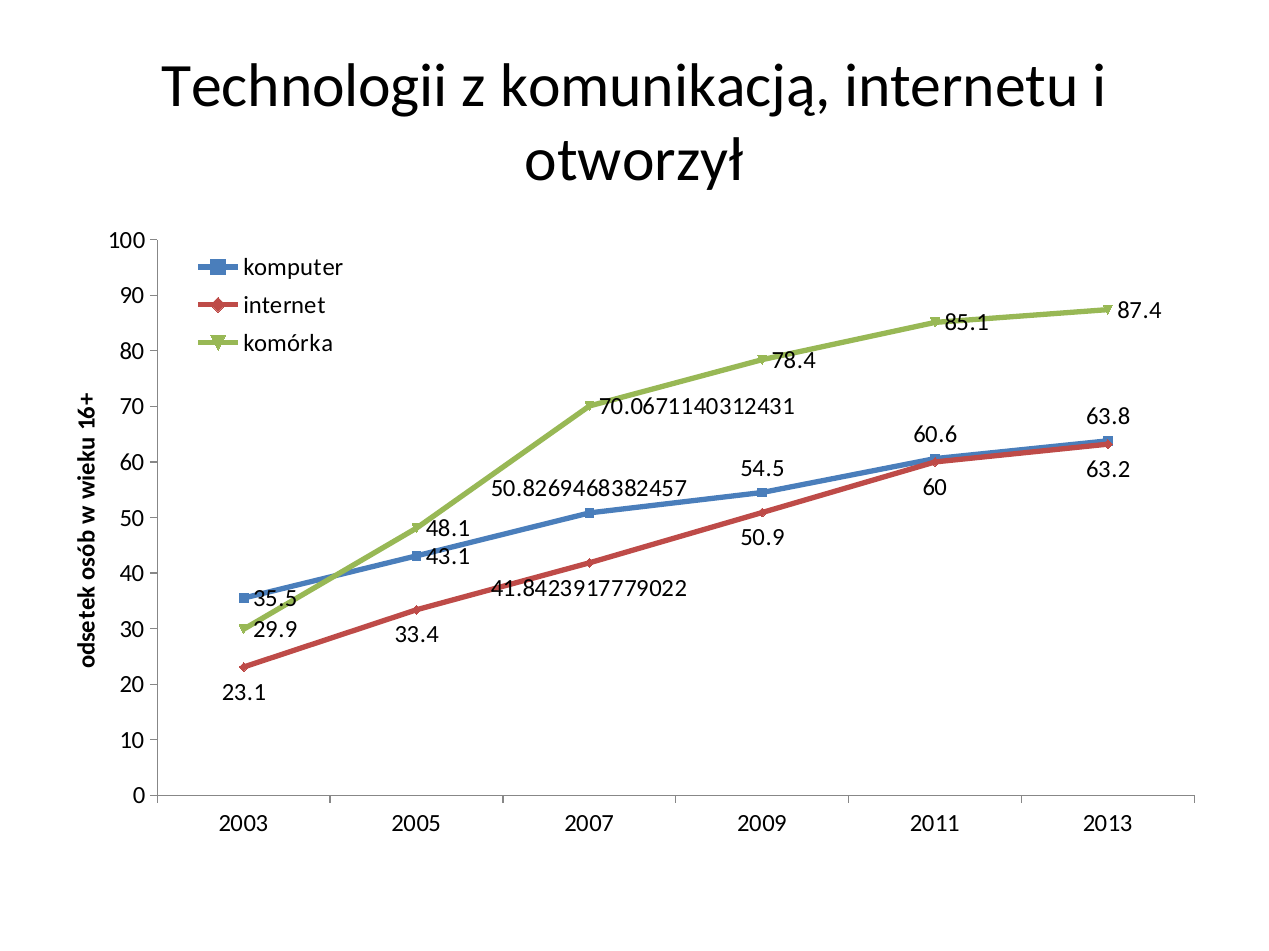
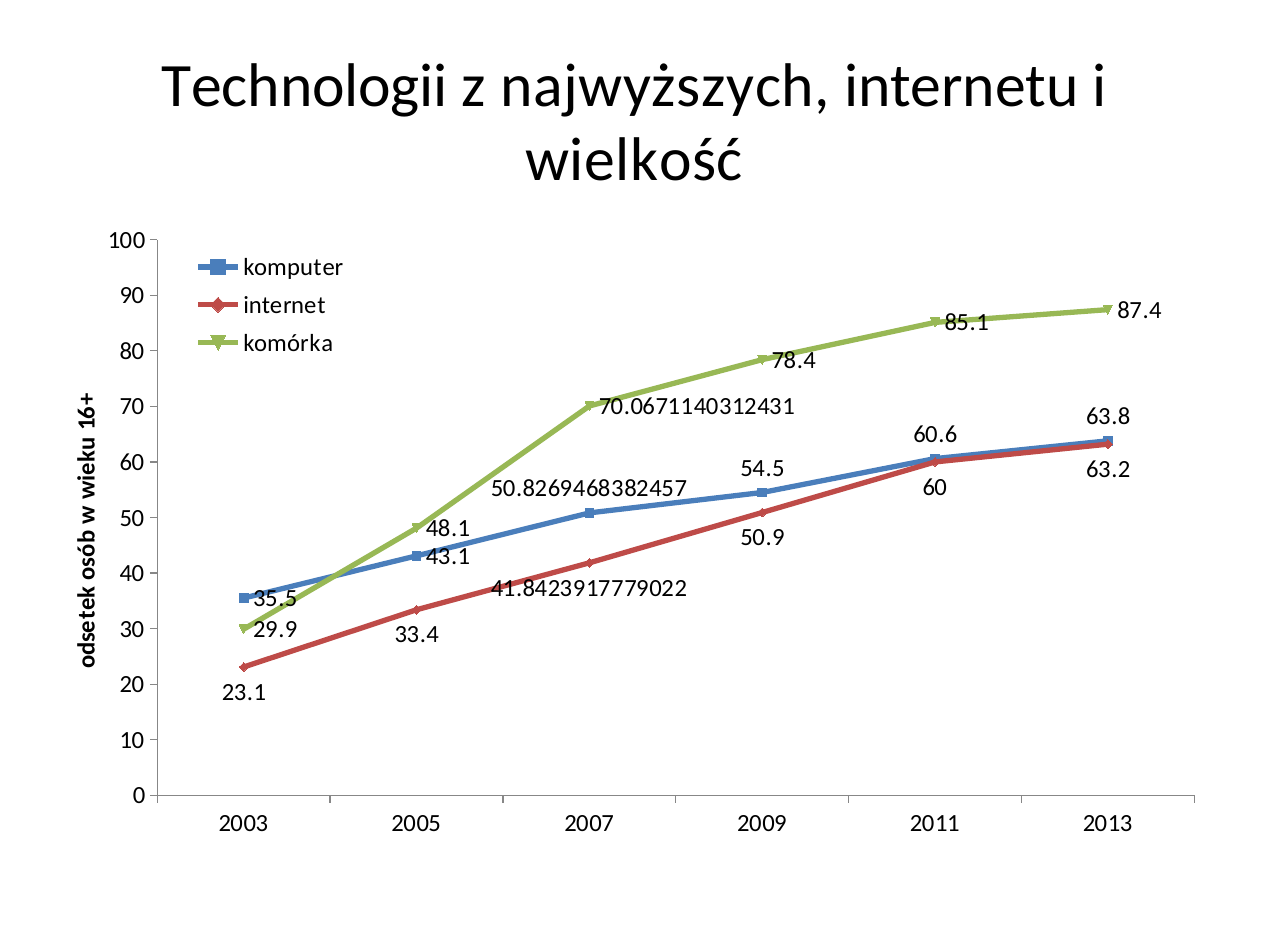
komunikacją: komunikacją -> najwyższych
otworzył: otworzył -> wielkość
